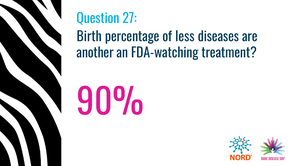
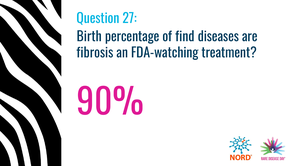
less: less -> find
another: another -> fibrosis
